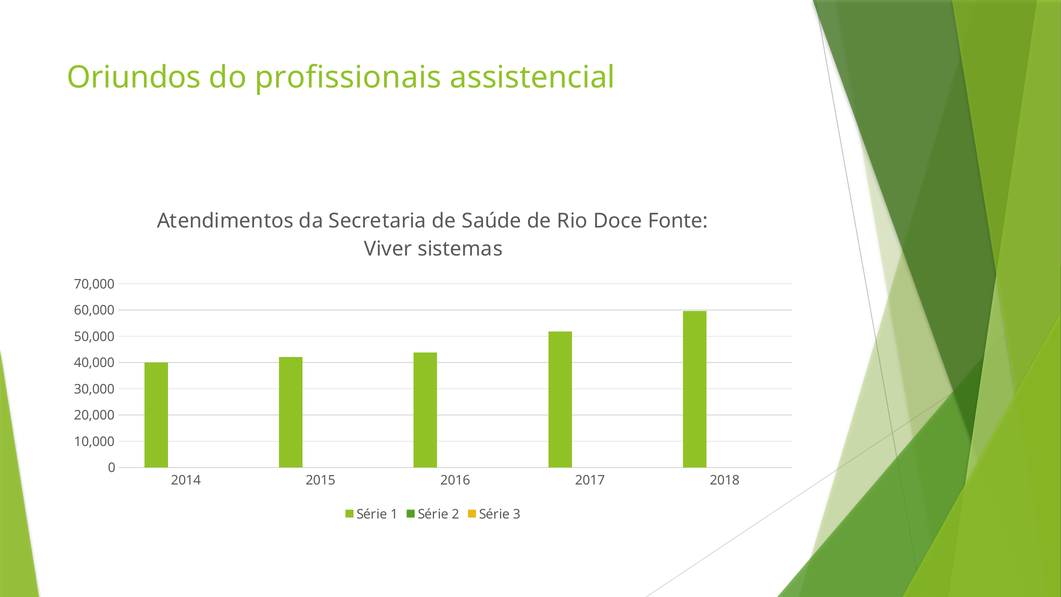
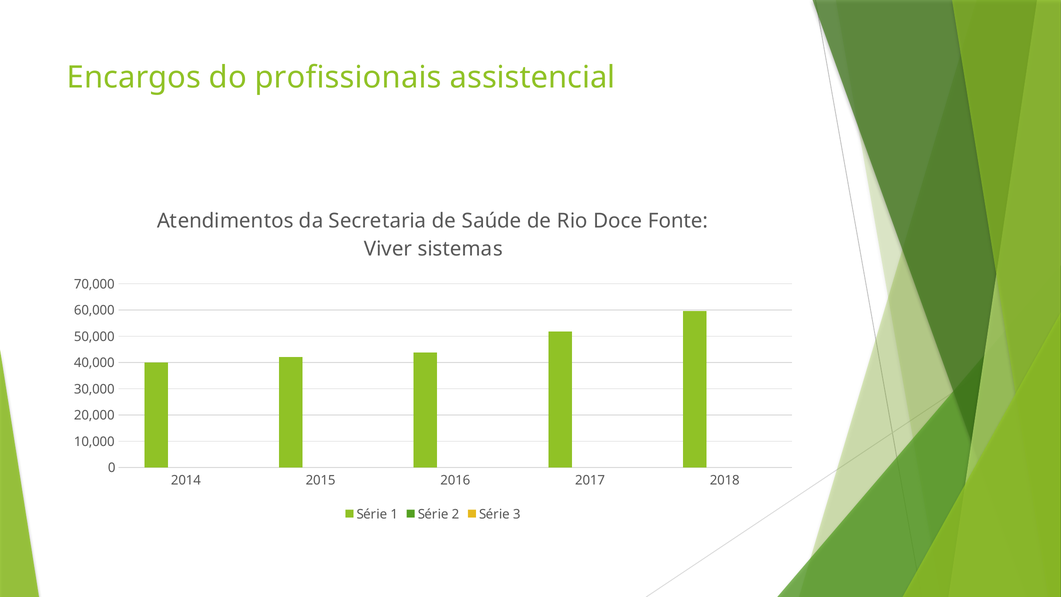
Oriundos: Oriundos -> Encargos
